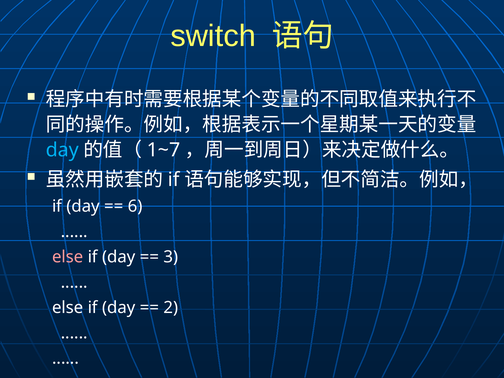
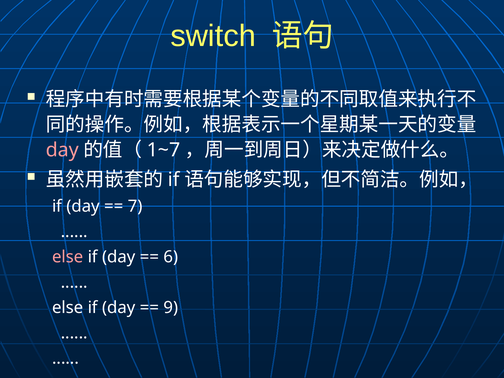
day at (62, 150) colour: light blue -> pink
6: 6 -> 7
3: 3 -> 6
2: 2 -> 9
